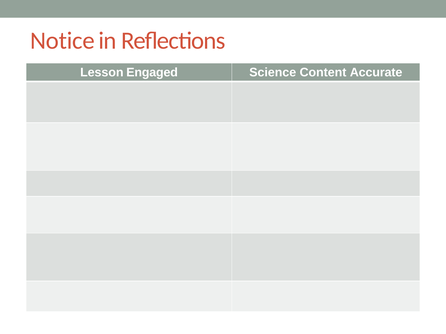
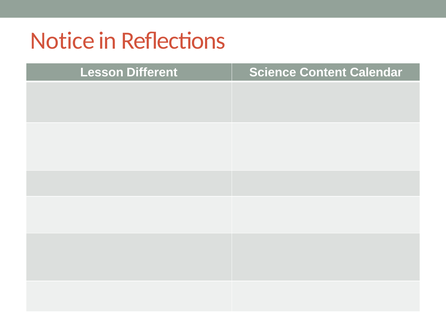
Engaged: Engaged -> Different
Accurate: Accurate -> Calendar
